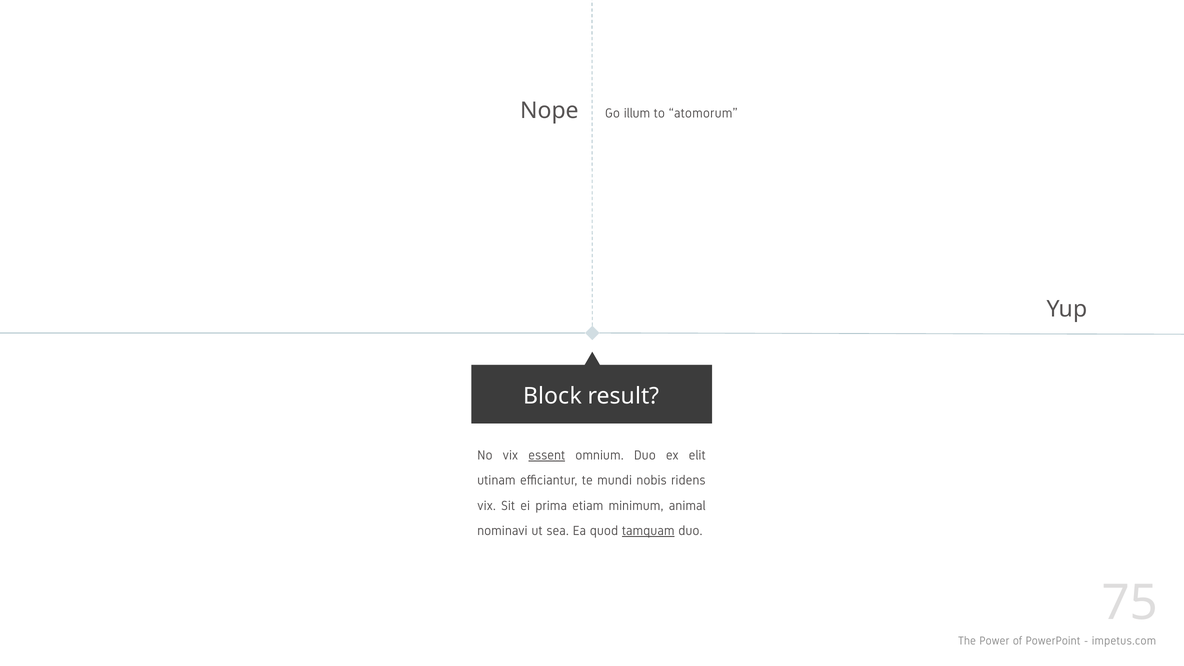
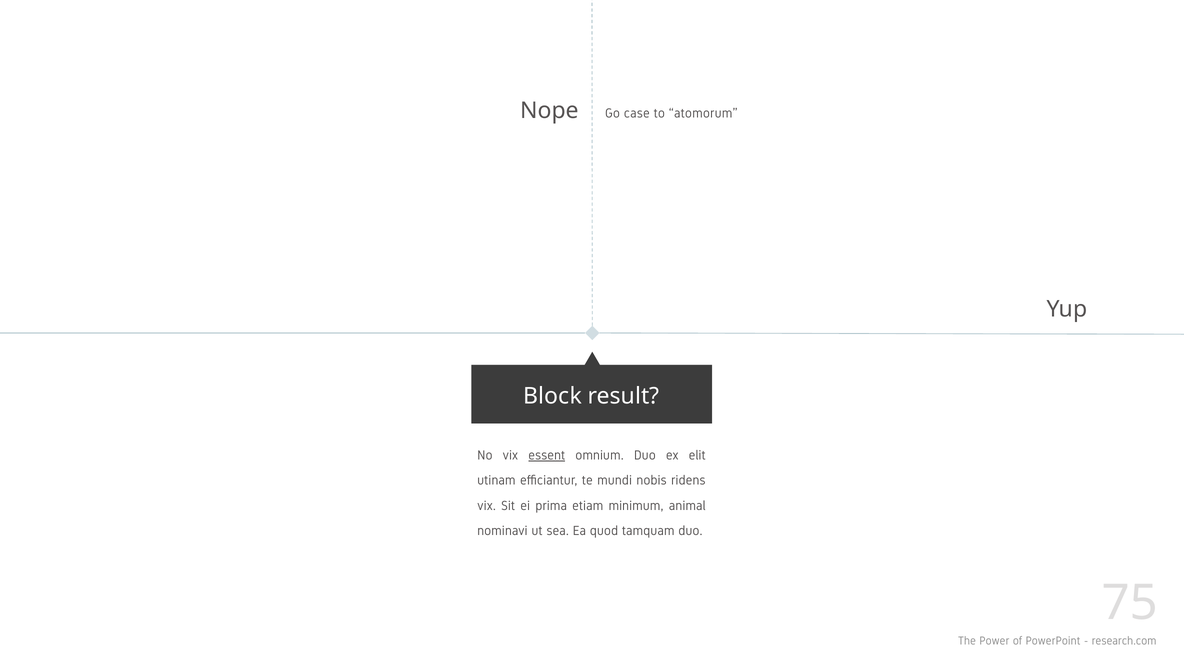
illum: illum -> case
tamquam underline: present -> none
impetus.com: impetus.com -> research.com
